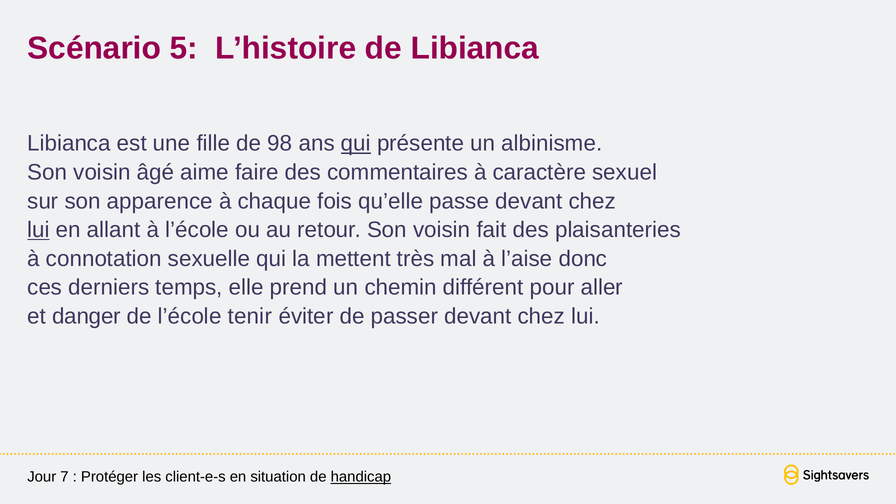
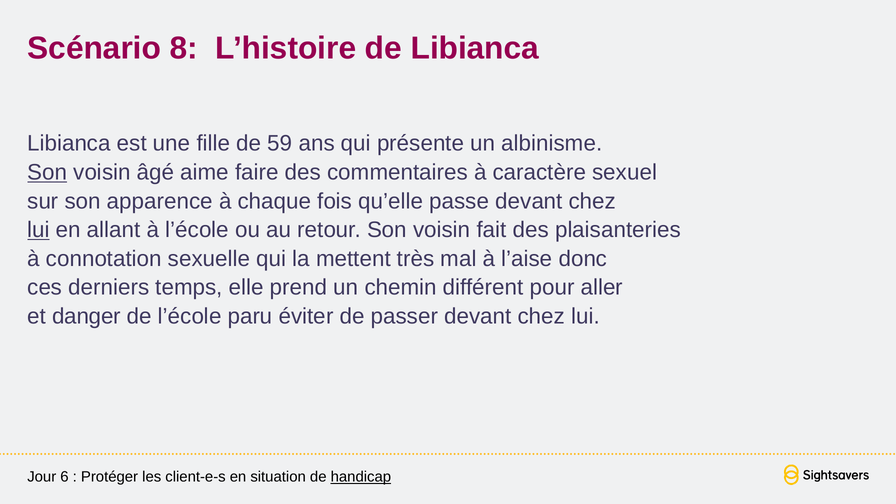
5: 5 -> 8
98: 98 -> 59
qui at (356, 144) underline: present -> none
Son at (47, 172) underline: none -> present
tenir: tenir -> paru
7: 7 -> 6
